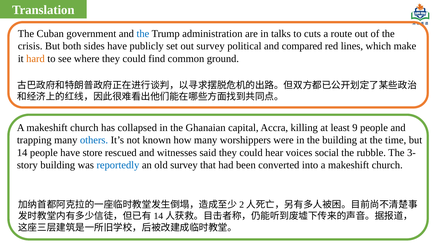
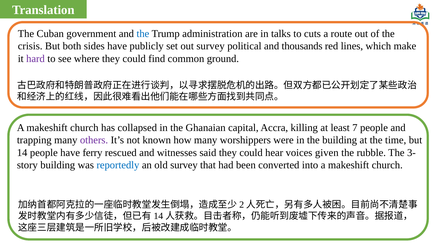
compared: compared -> thousands
hard colour: orange -> purple
9: 9 -> 7
others colour: blue -> purple
store: store -> ferry
social: social -> given
